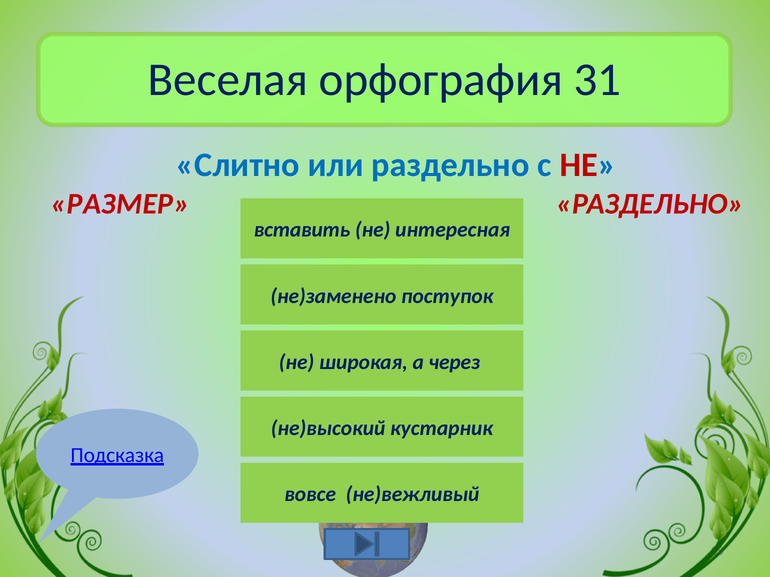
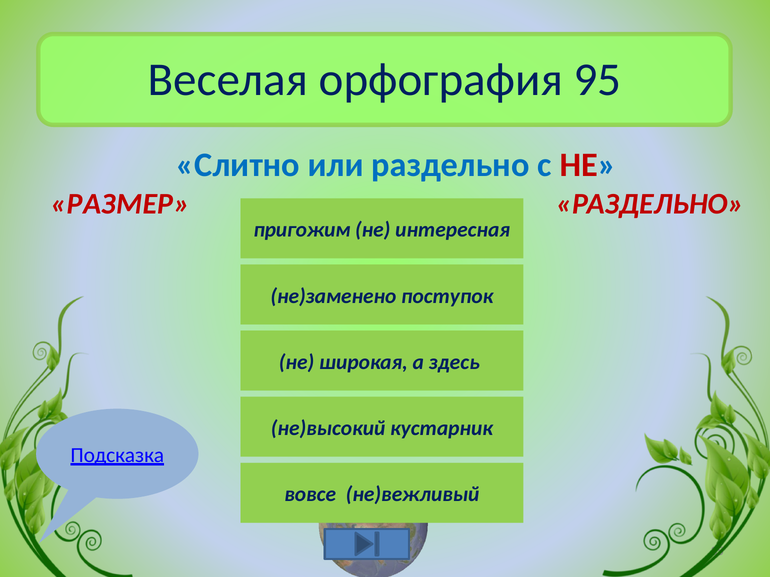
31: 31 -> 95
вставить: вставить -> пригожим
через: через -> здесь
